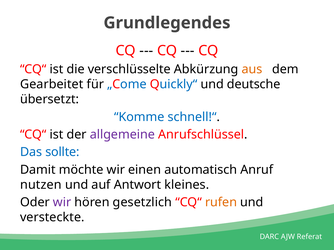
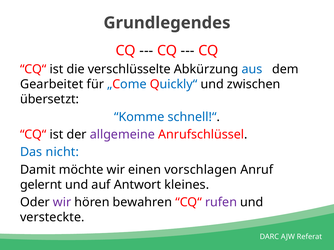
aus colour: orange -> blue
deutsche: deutsche -> zwischen
sollte: sollte -> nicht
automatisch: automatisch -> vorschlagen
nutzen: nutzen -> gelernt
gesetzlich: gesetzlich -> bewahren
rufen colour: orange -> purple
